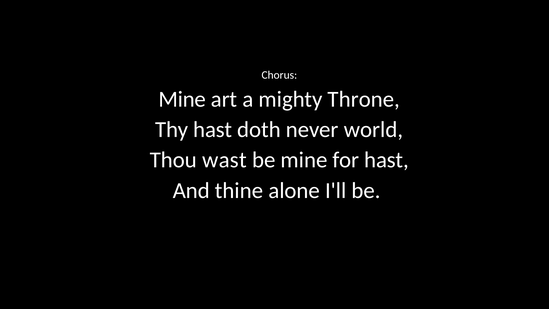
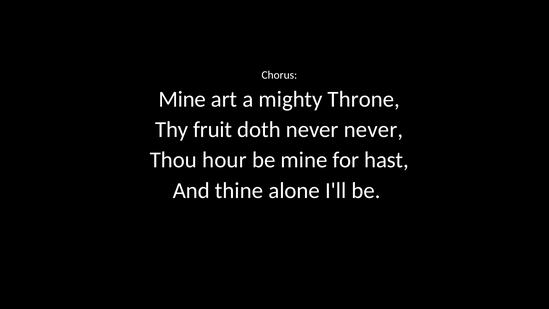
Thy hast: hast -> fruit
never world: world -> never
wast: wast -> hour
